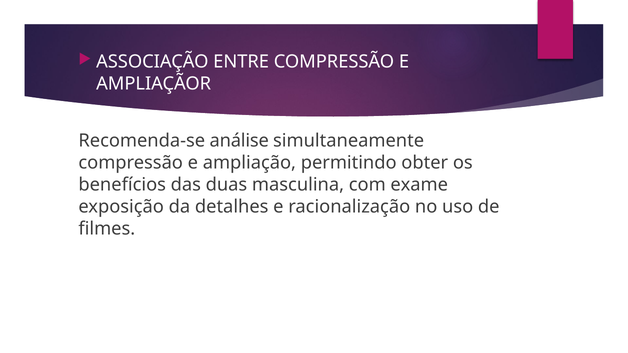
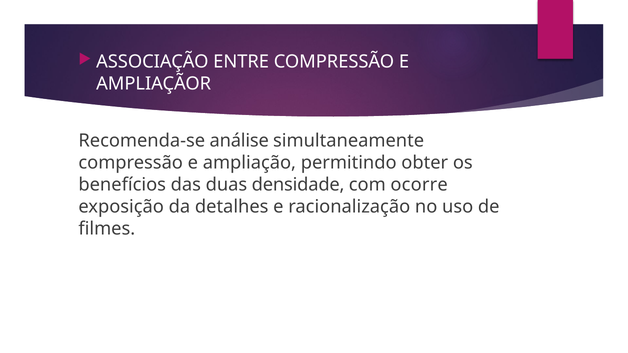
masculina: masculina -> densidade
exame: exame -> ocorre
